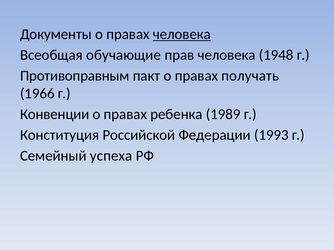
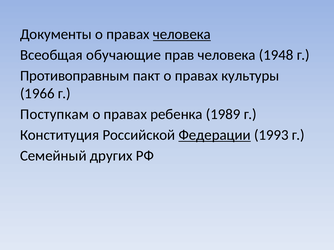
получать: получать -> культуры
Конвенции: Конвенции -> Поступкам
Федерации underline: none -> present
успеха: успеха -> других
